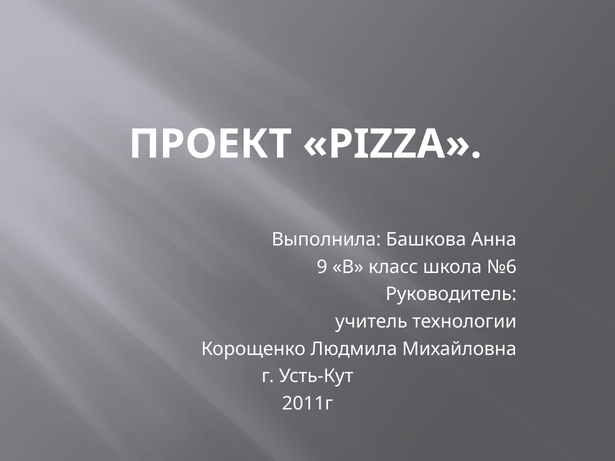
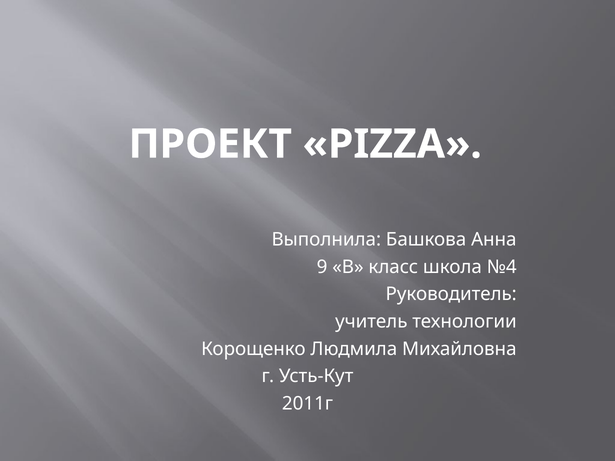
№6: №6 -> №4
